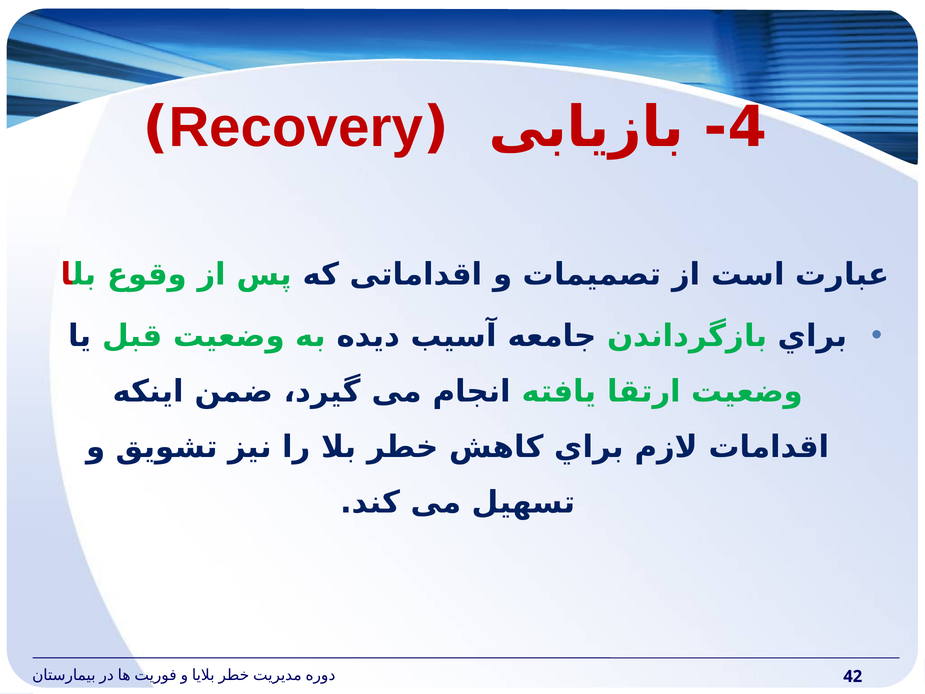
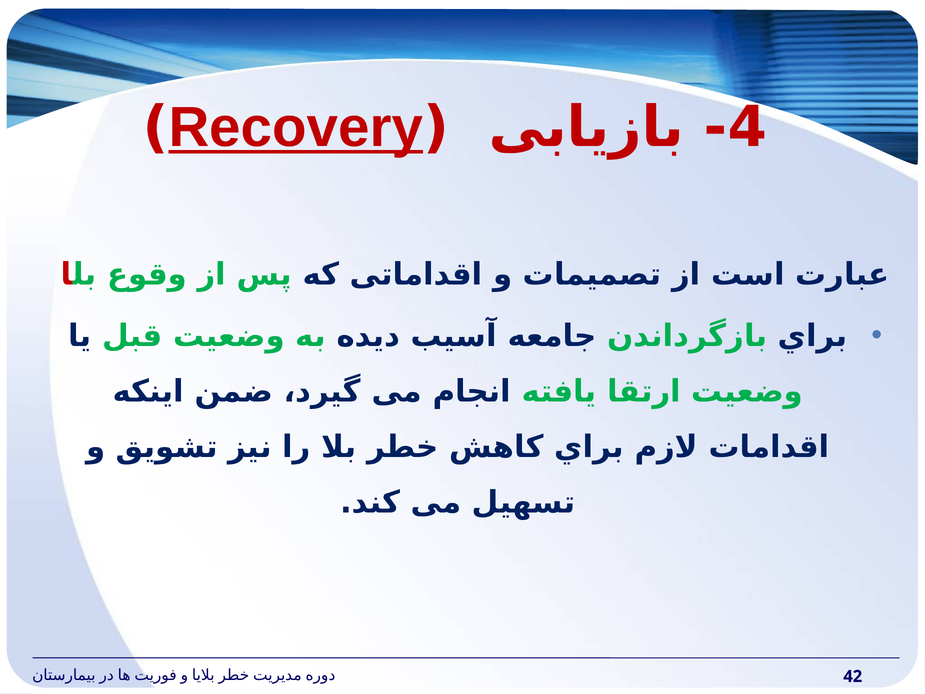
Recovery underline: none -> present
